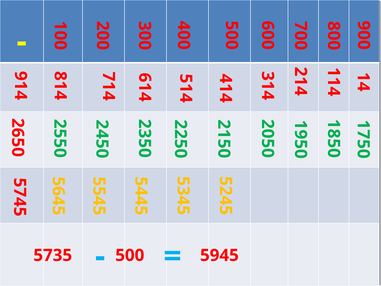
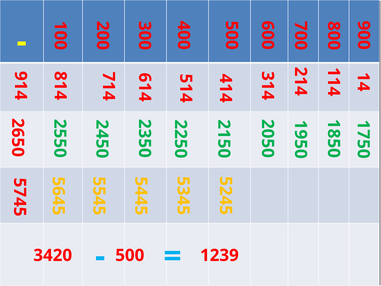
5735: 5735 -> 3420
5945: 5945 -> 1239
